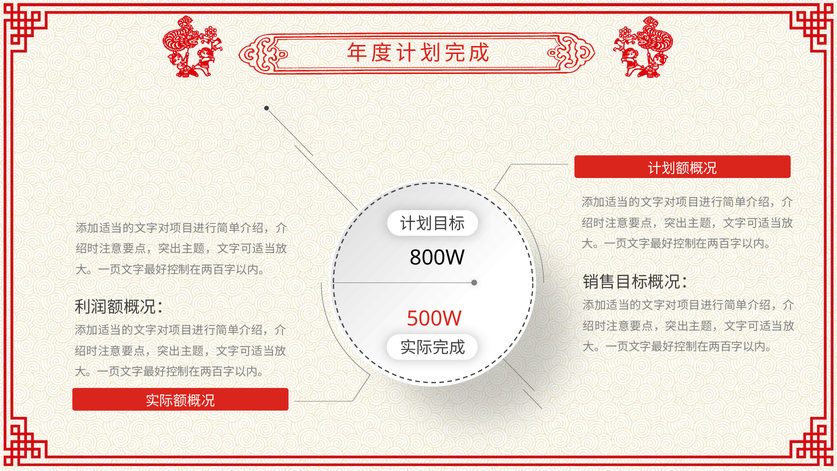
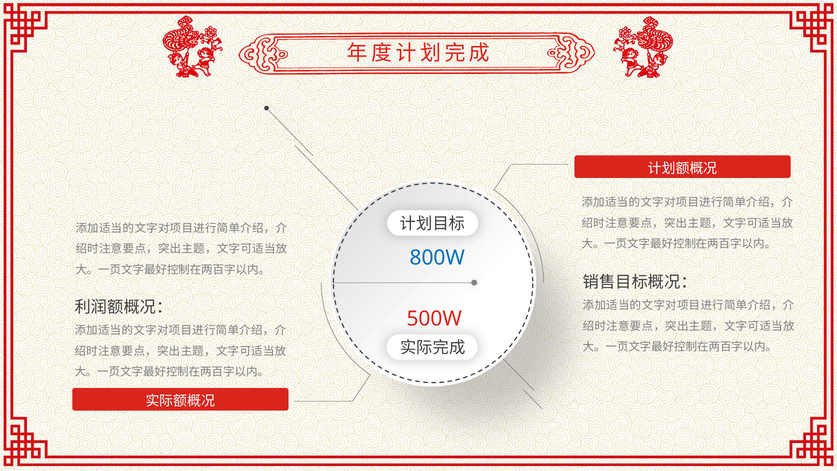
800W colour: black -> blue
